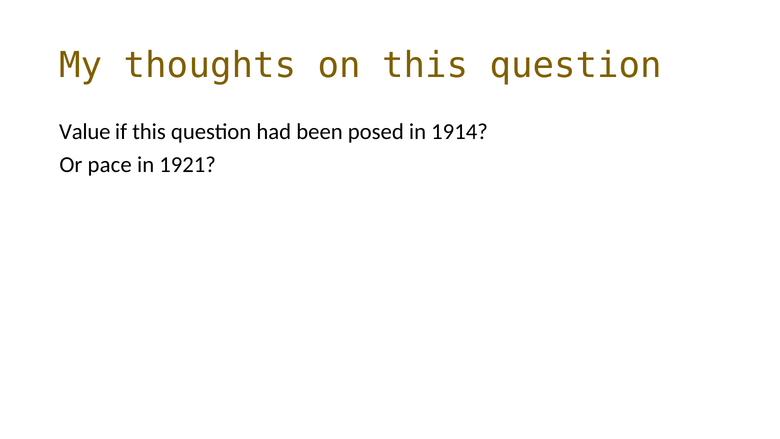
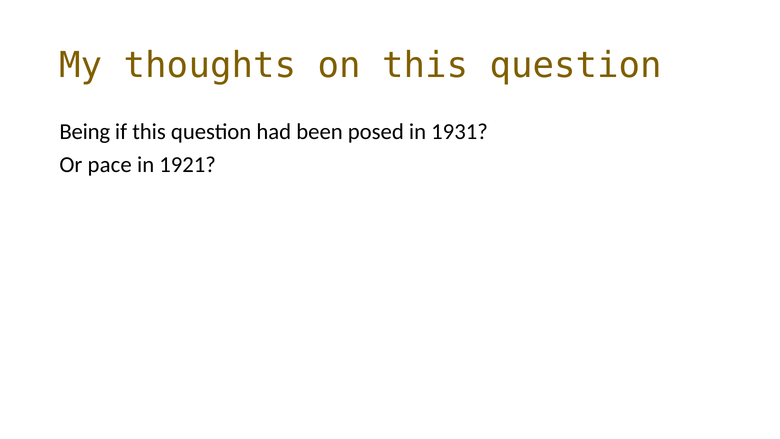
Value: Value -> Being
1914: 1914 -> 1931
